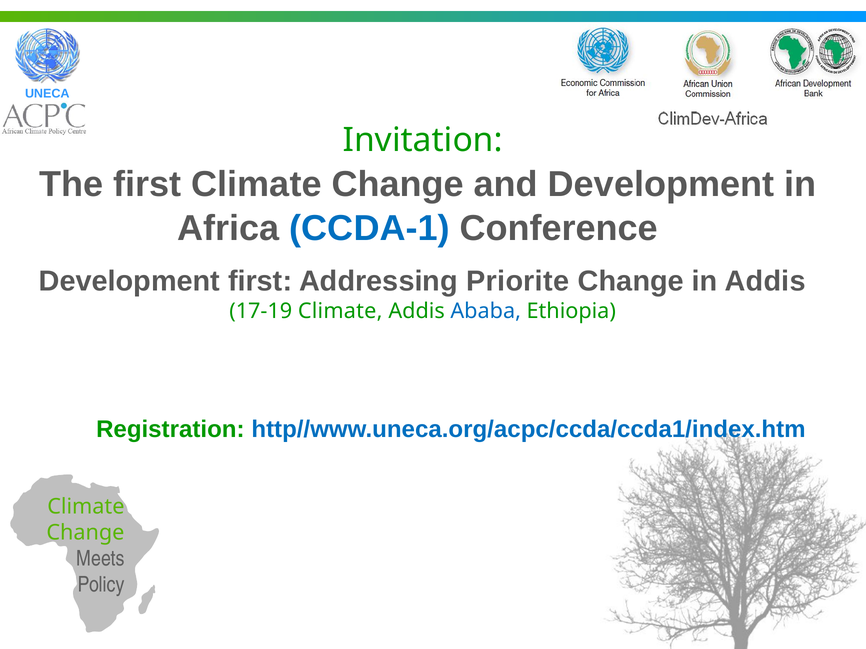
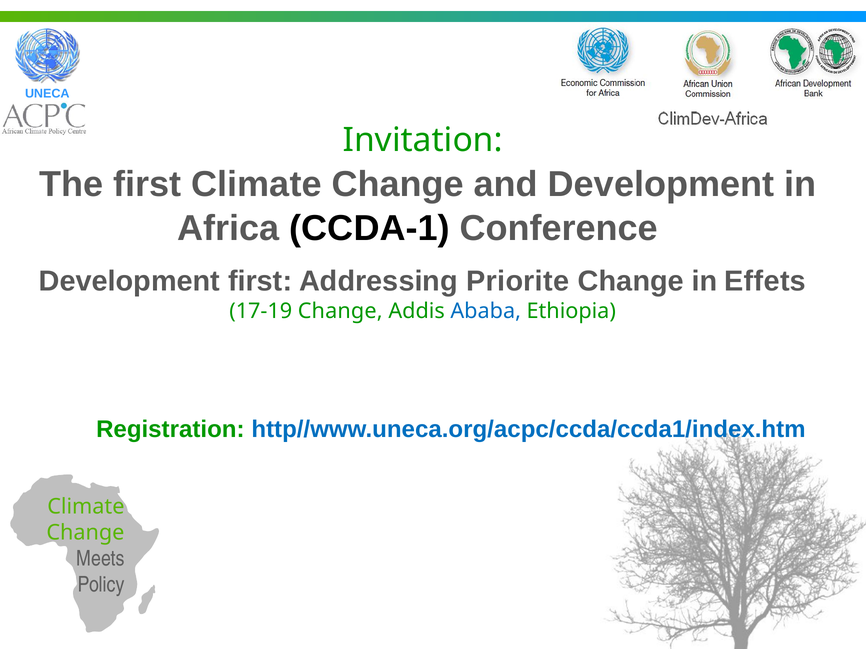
CCDA-1 colour: blue -> black
in Addis: Addis -> Effets
17-19 Climate: Climate -> Change
